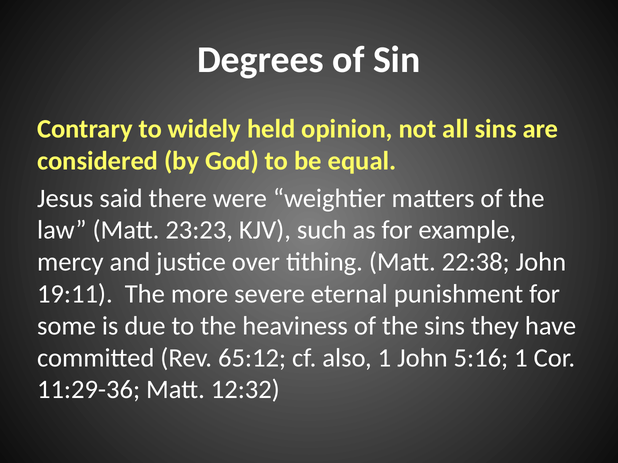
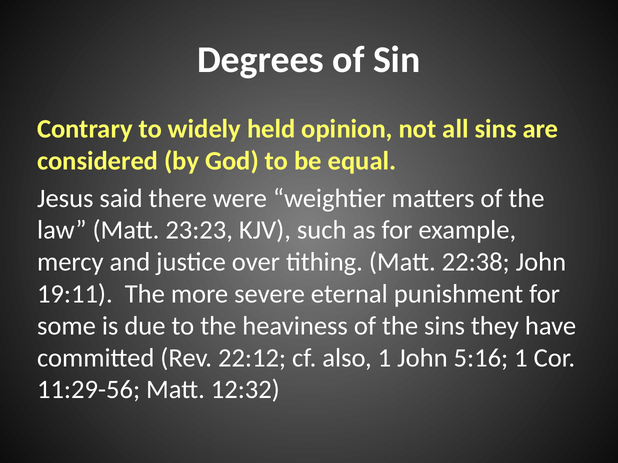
65:12: 65:12 -> 22:12
11:29-36: 11:29-36 -> 11:29-56
